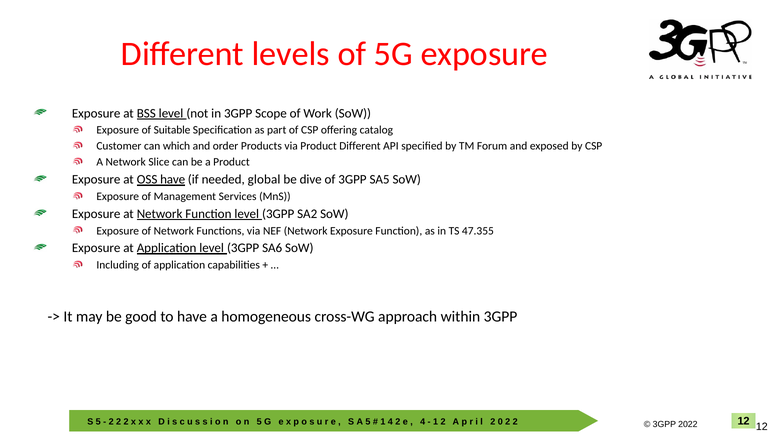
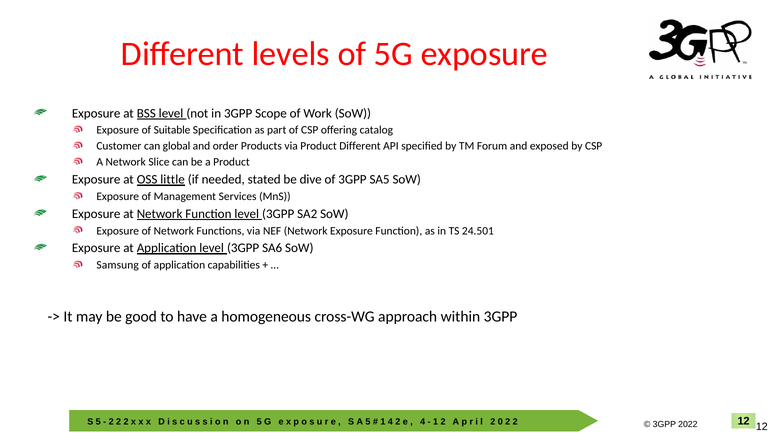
which: which -> global
OSS have: have -> little
global: global -> stated
47.355: 47.355 -> 24.501
Including: Including -> Samsung
